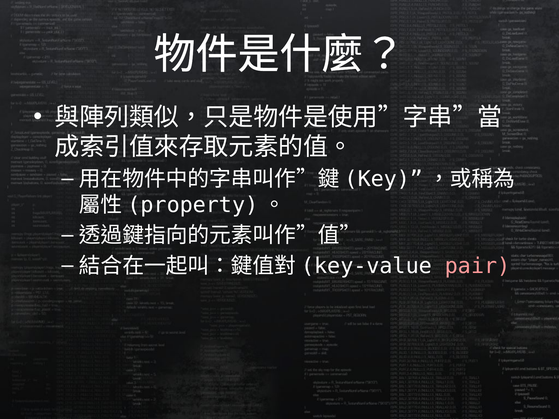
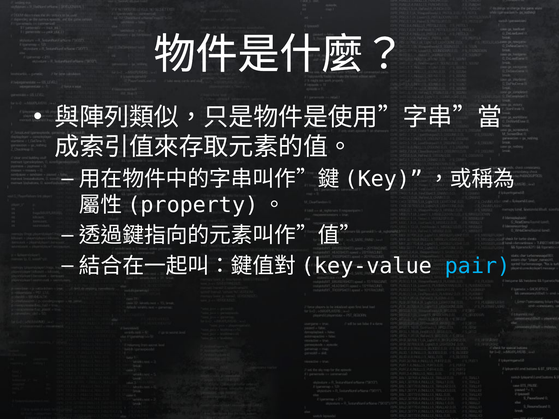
pair colour: pink -> light blue
